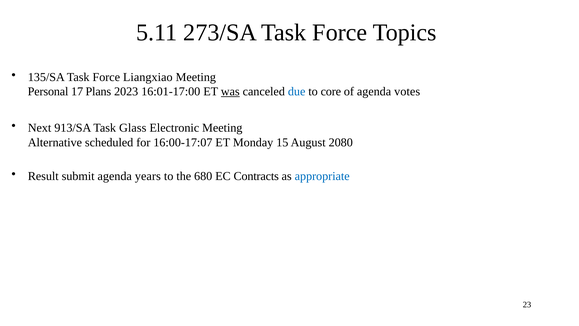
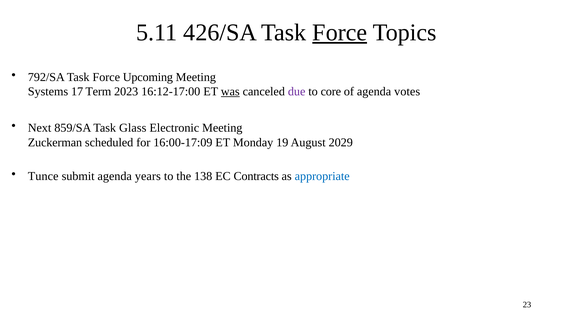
273/SA: 273/SA -> 426/SA
Force at (340, 32) underline: none -> present
135/SA: 135/SA -> 792/SA
Liangxiao: Liangxiao -> Upcoming
Personal: Personal -> Systems
Plans: Plans -> Term
16:01-17:00: 16:01-17:00 -> 16:12-17:00
due colour: blue -> purple
913/SA: 913/SA -> 859/SA
Alternative: Alternative -> Zuckerman
16:00-17:07: 16:00-17:07 -> 16:00-17:09
15: 15 -> 19
2080: 2080 -> 2029
Result: Result -> Tunce
680: 680 -> 138
